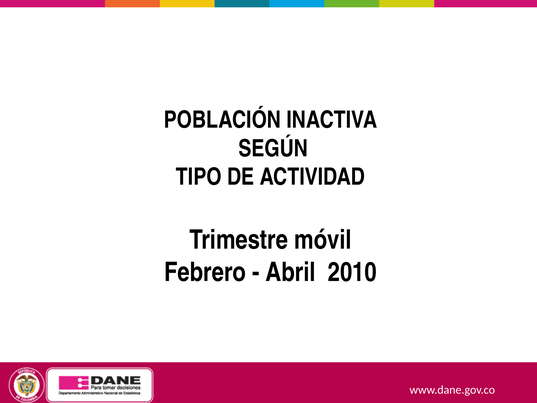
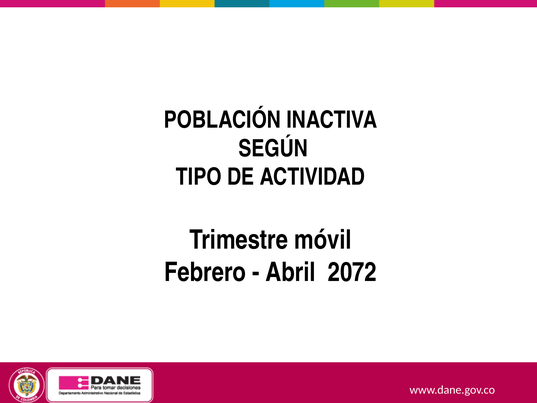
2010: 2010 -> 2072
